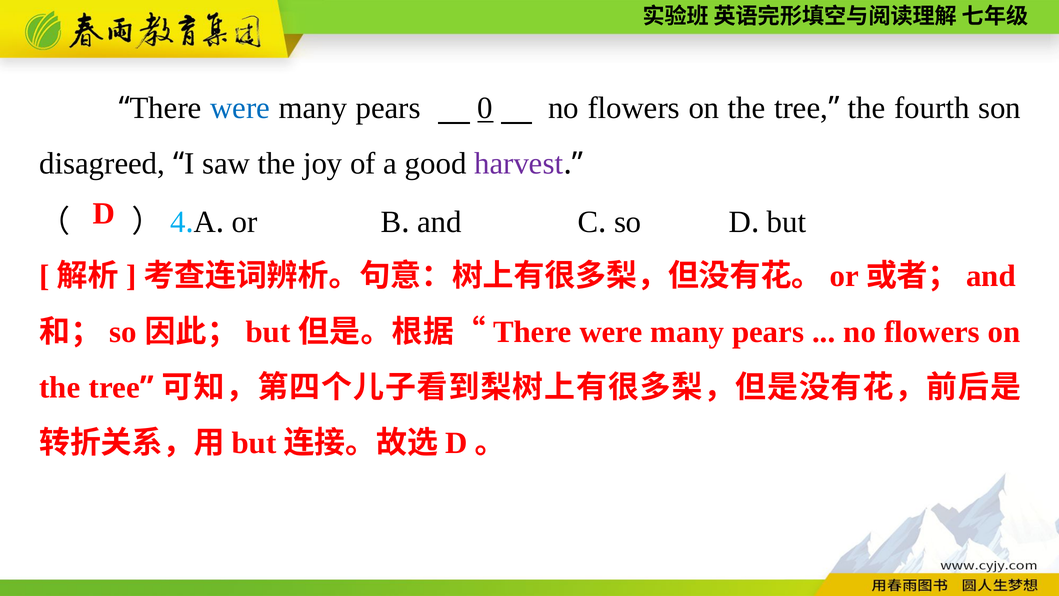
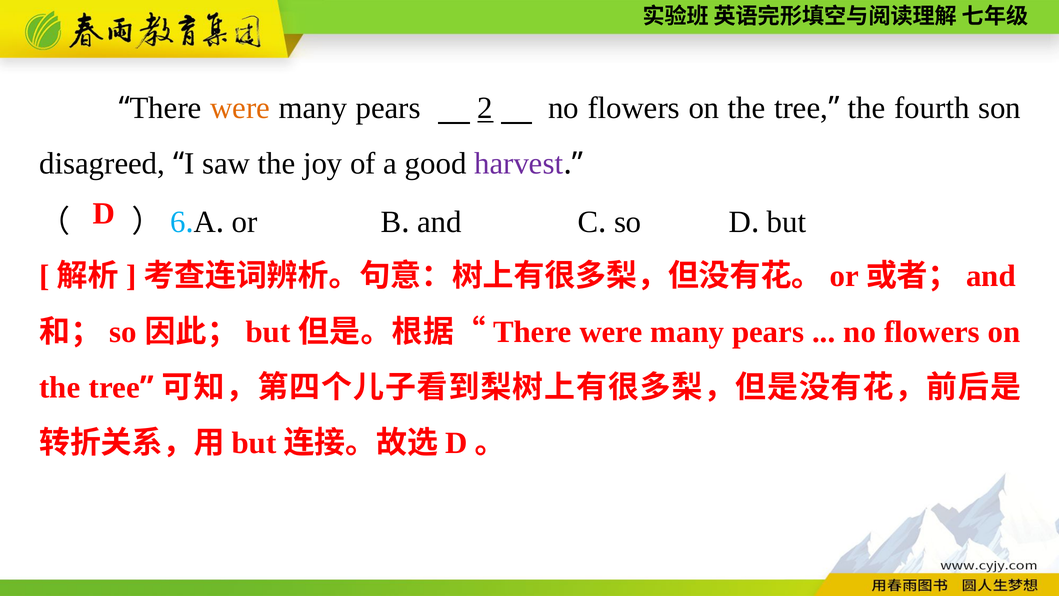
were at (240, 108) colour: blue -> orange
0: 0 -> 2
4: 4 -> 6
